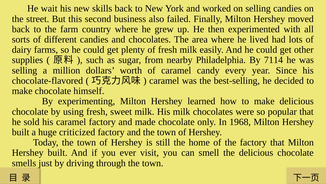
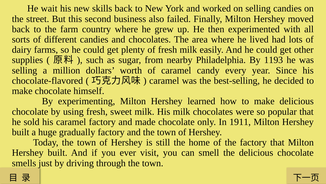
7114: 7114 -> 1193
1968: 1968 -> 1911
criticized: criticized -> gradually
